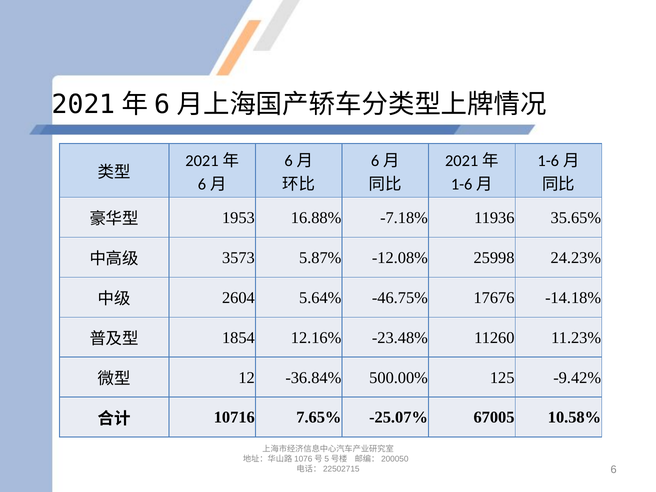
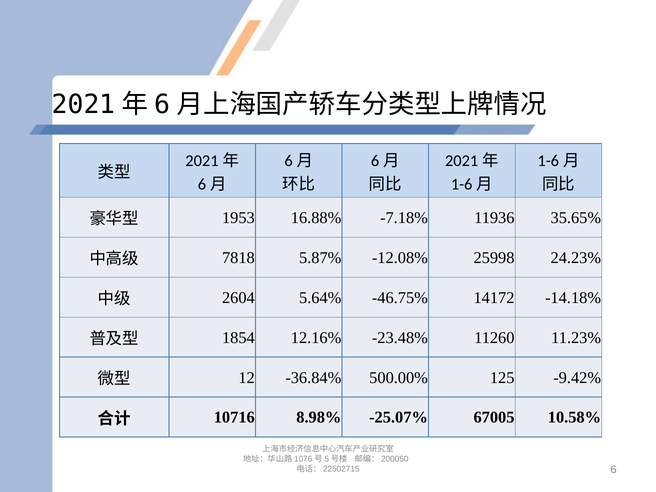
3573: 3573 -> 7818
17676: 17676 -> 14172
7.65%: 7.65% -> 8.98%
